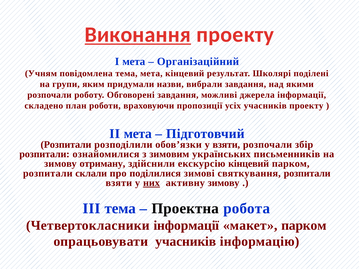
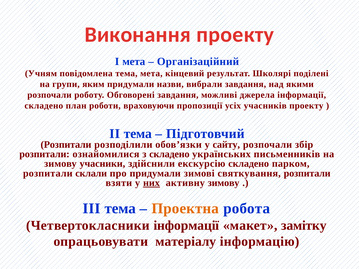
Виконання underline: present -> none
ІІ мета: мета -> тема
у взяти: взяти -> сайту
з зимовим: зимовим -> складено
отриману: отриману -> учасники
екскурсію кінцевий: кінцевий -> складено
про поділилися: поділилися -> придумали
Проектна colour: black -> orange
макет парком: парком -> замітку
опрацьовувати учасників: учасників -> матеріалу
